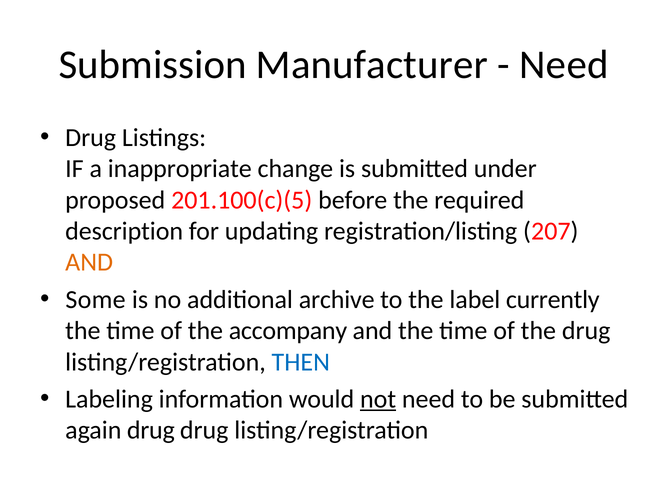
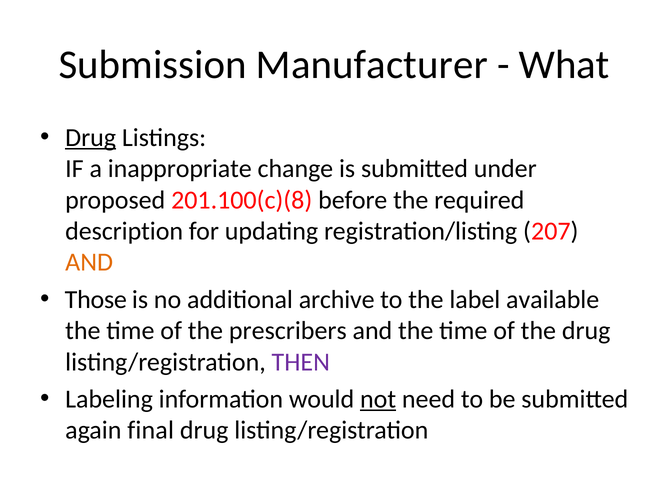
Need at (564, 65): Need -> What
Drug at (91, 138) underline: none -> present
201.100(c)(5: 201.100(c)(5 -> 201.100(c)(8
Some: Some -> Those
currently: currently -> available
accompany: accompany -> prescribers
THEN colour: blue -> purple
again drug: drug -> final
